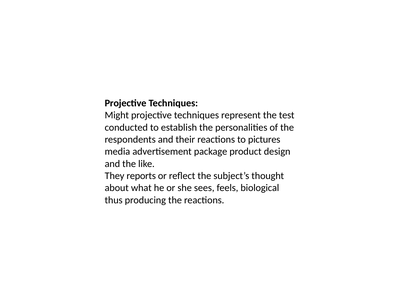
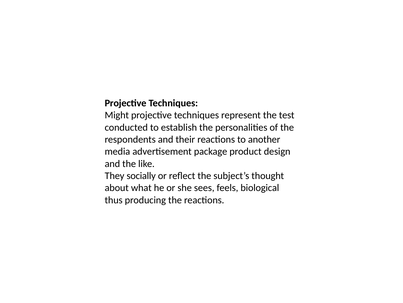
pictures: pictures -> another
reports: reports -> socially
